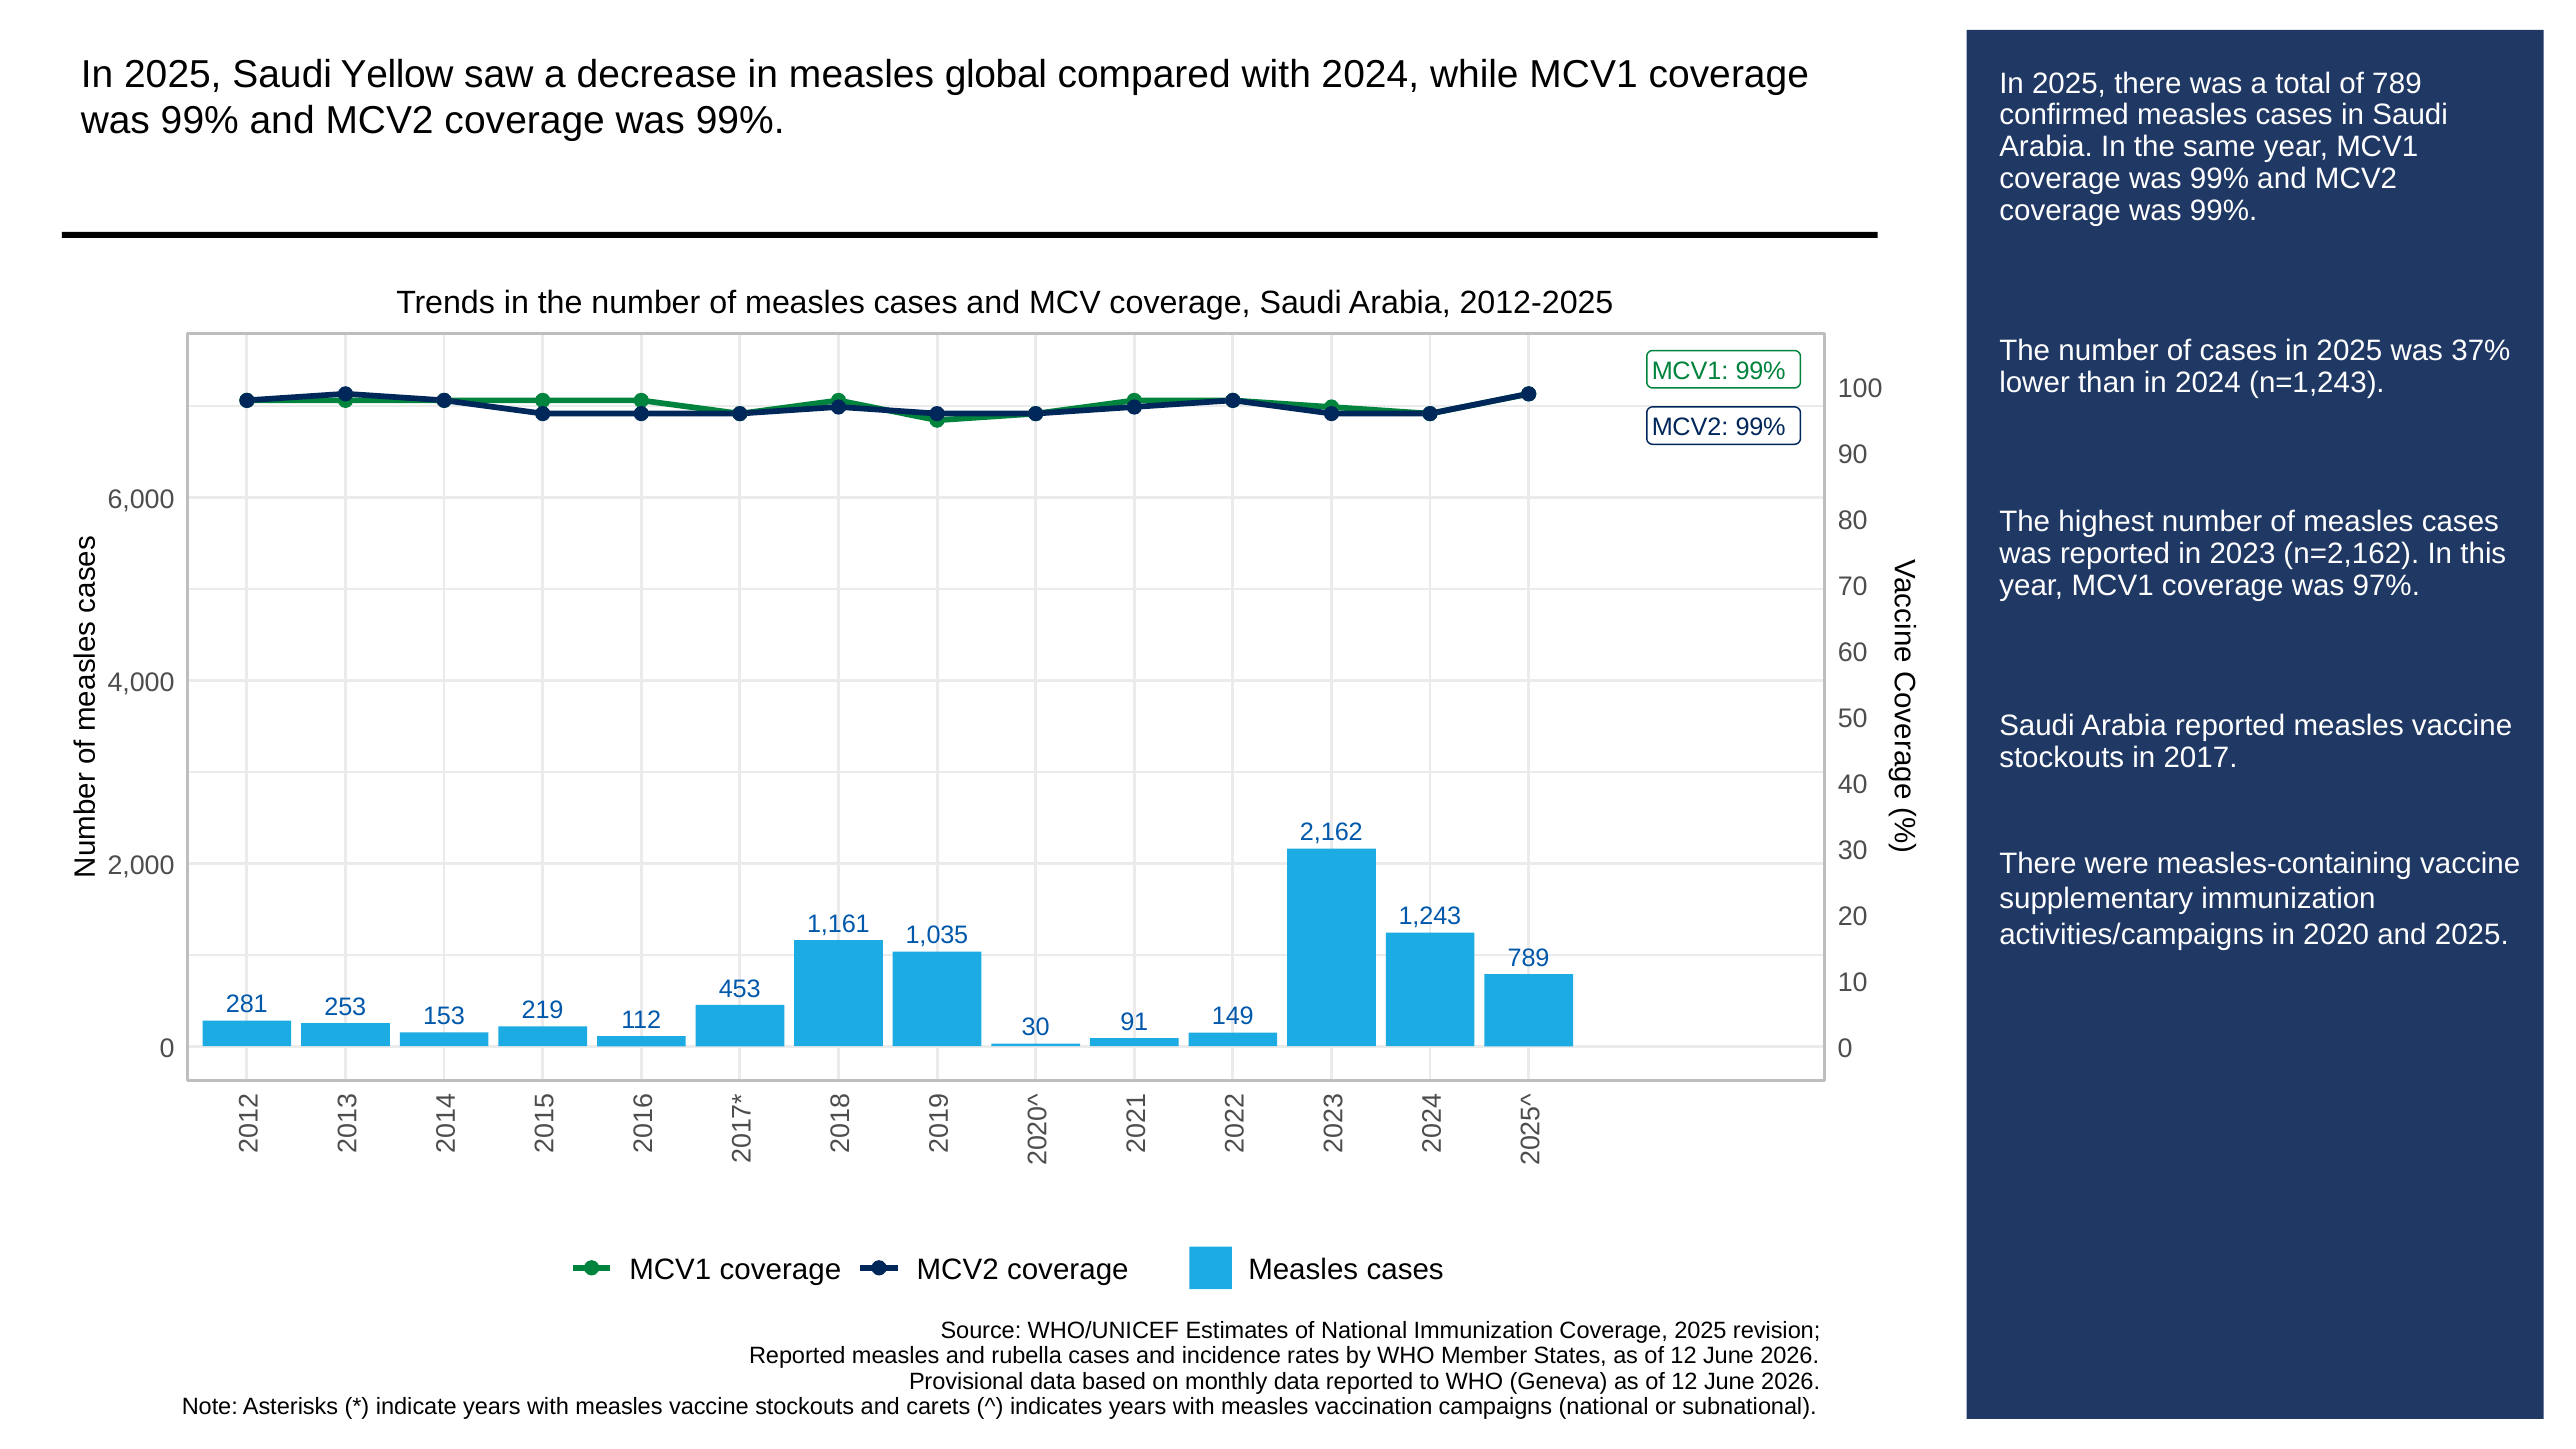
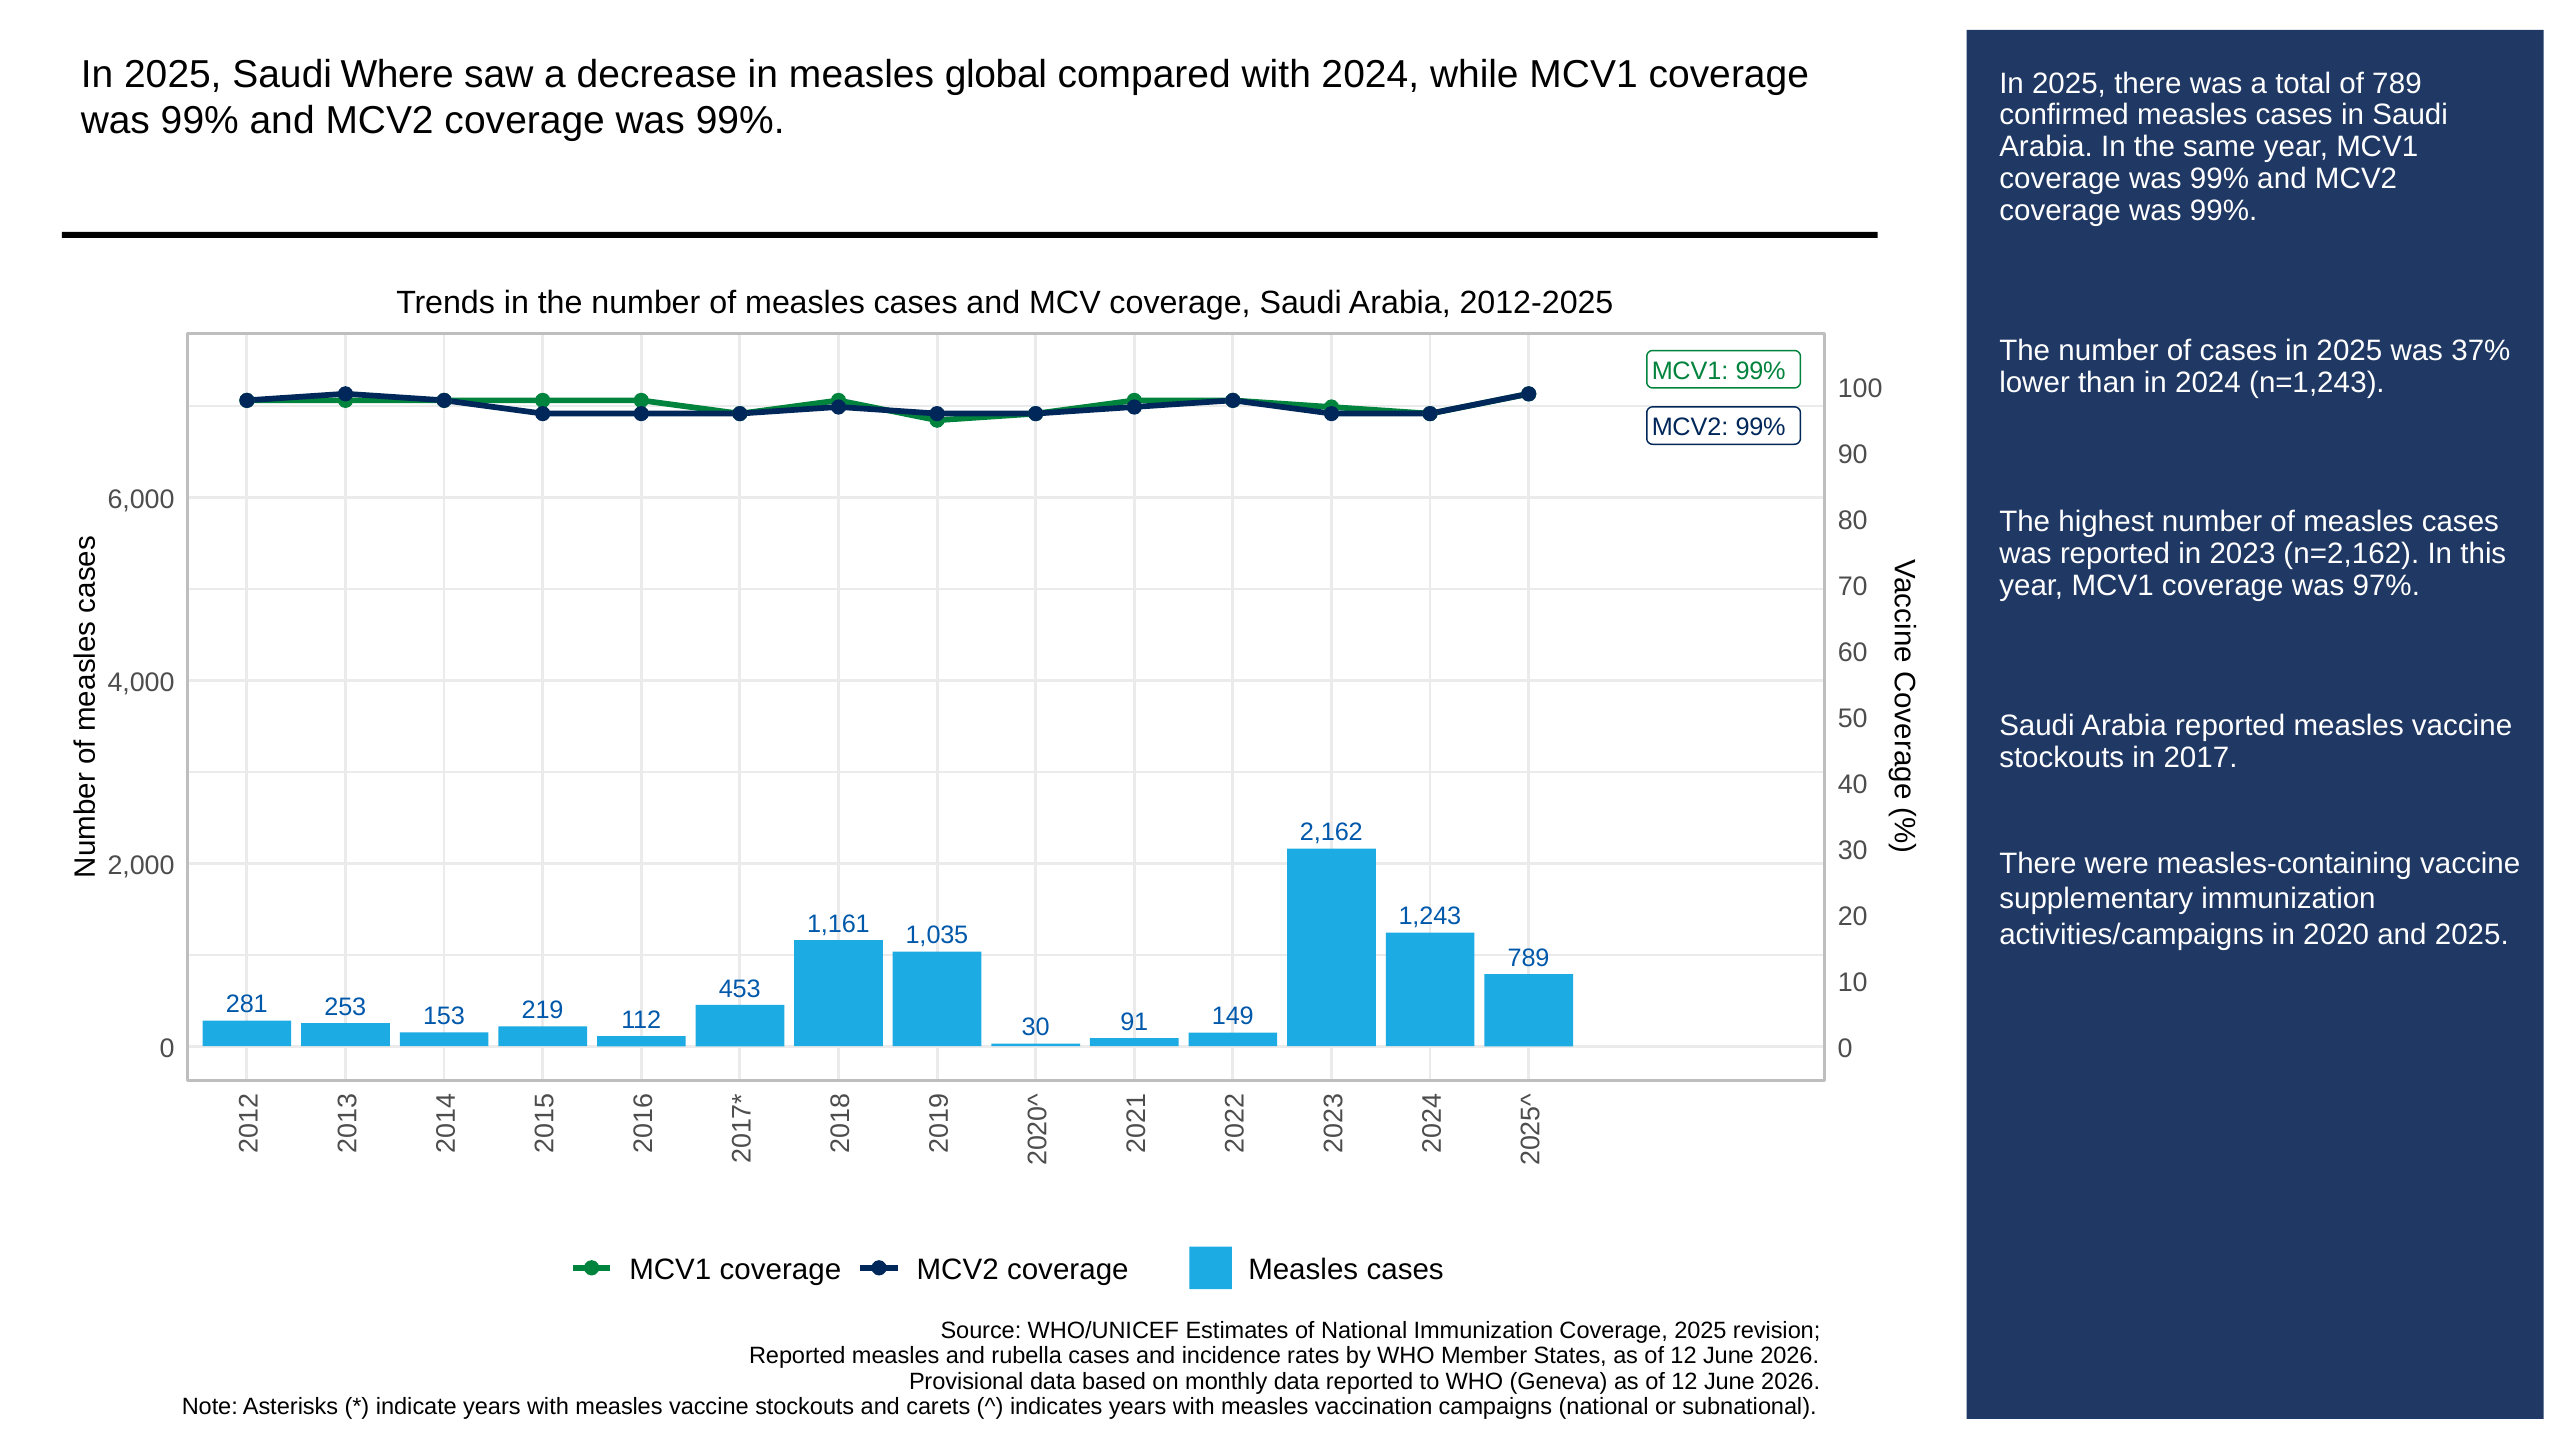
Yellow: Yellow -> Where
